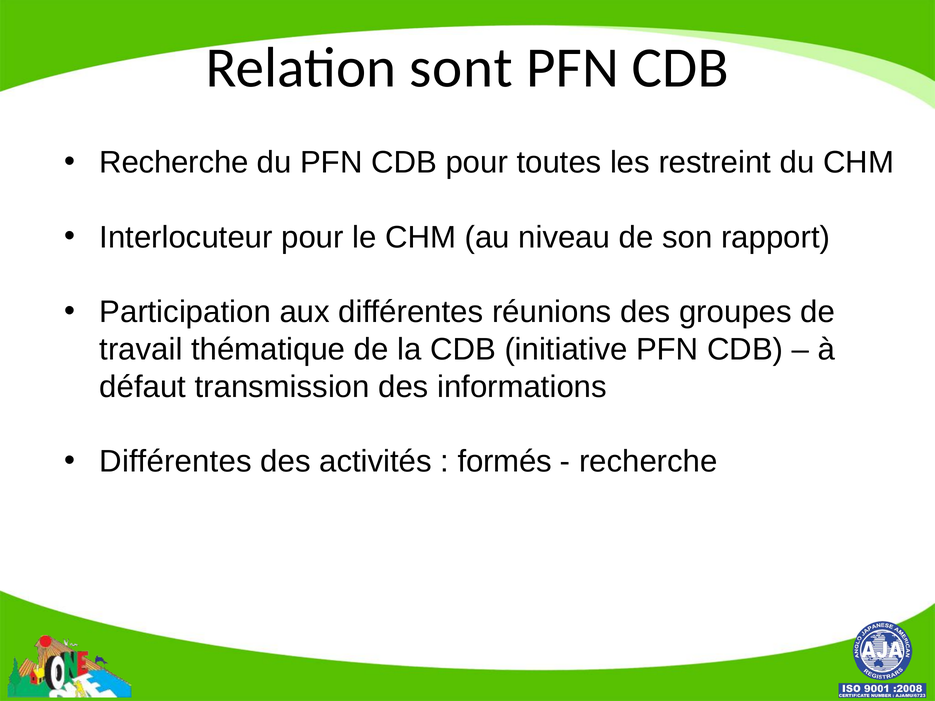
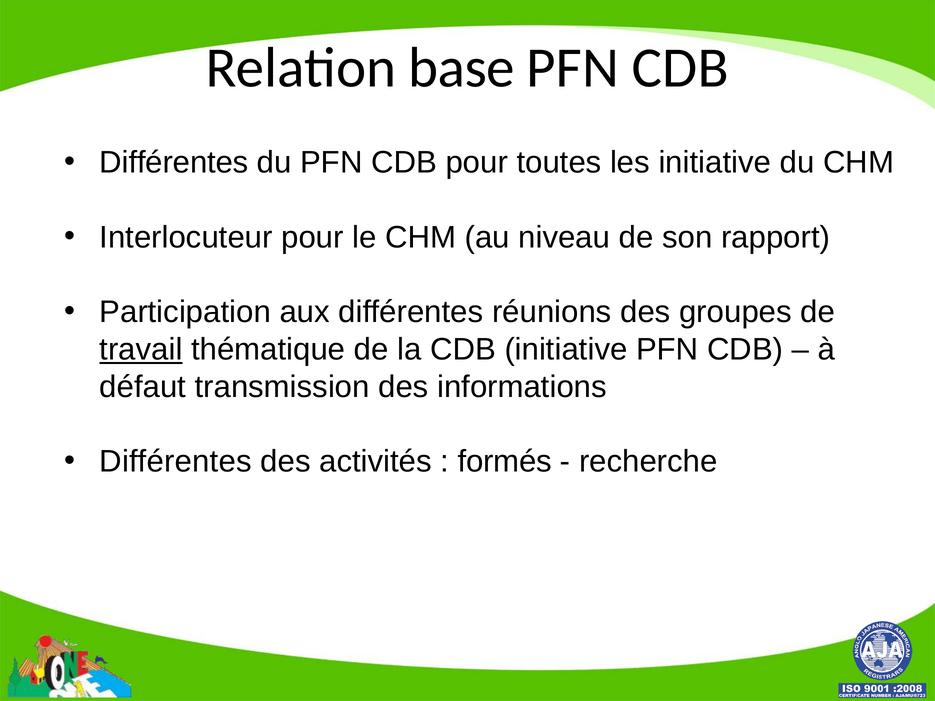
sont: sont -> base
Recherche at (174, 163): Recherche -> Différentes
les restreint: restreint -> initiative
travail underline: none -> present
